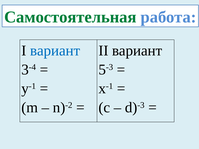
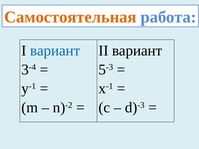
Самостоятельная colour: green -> orange
